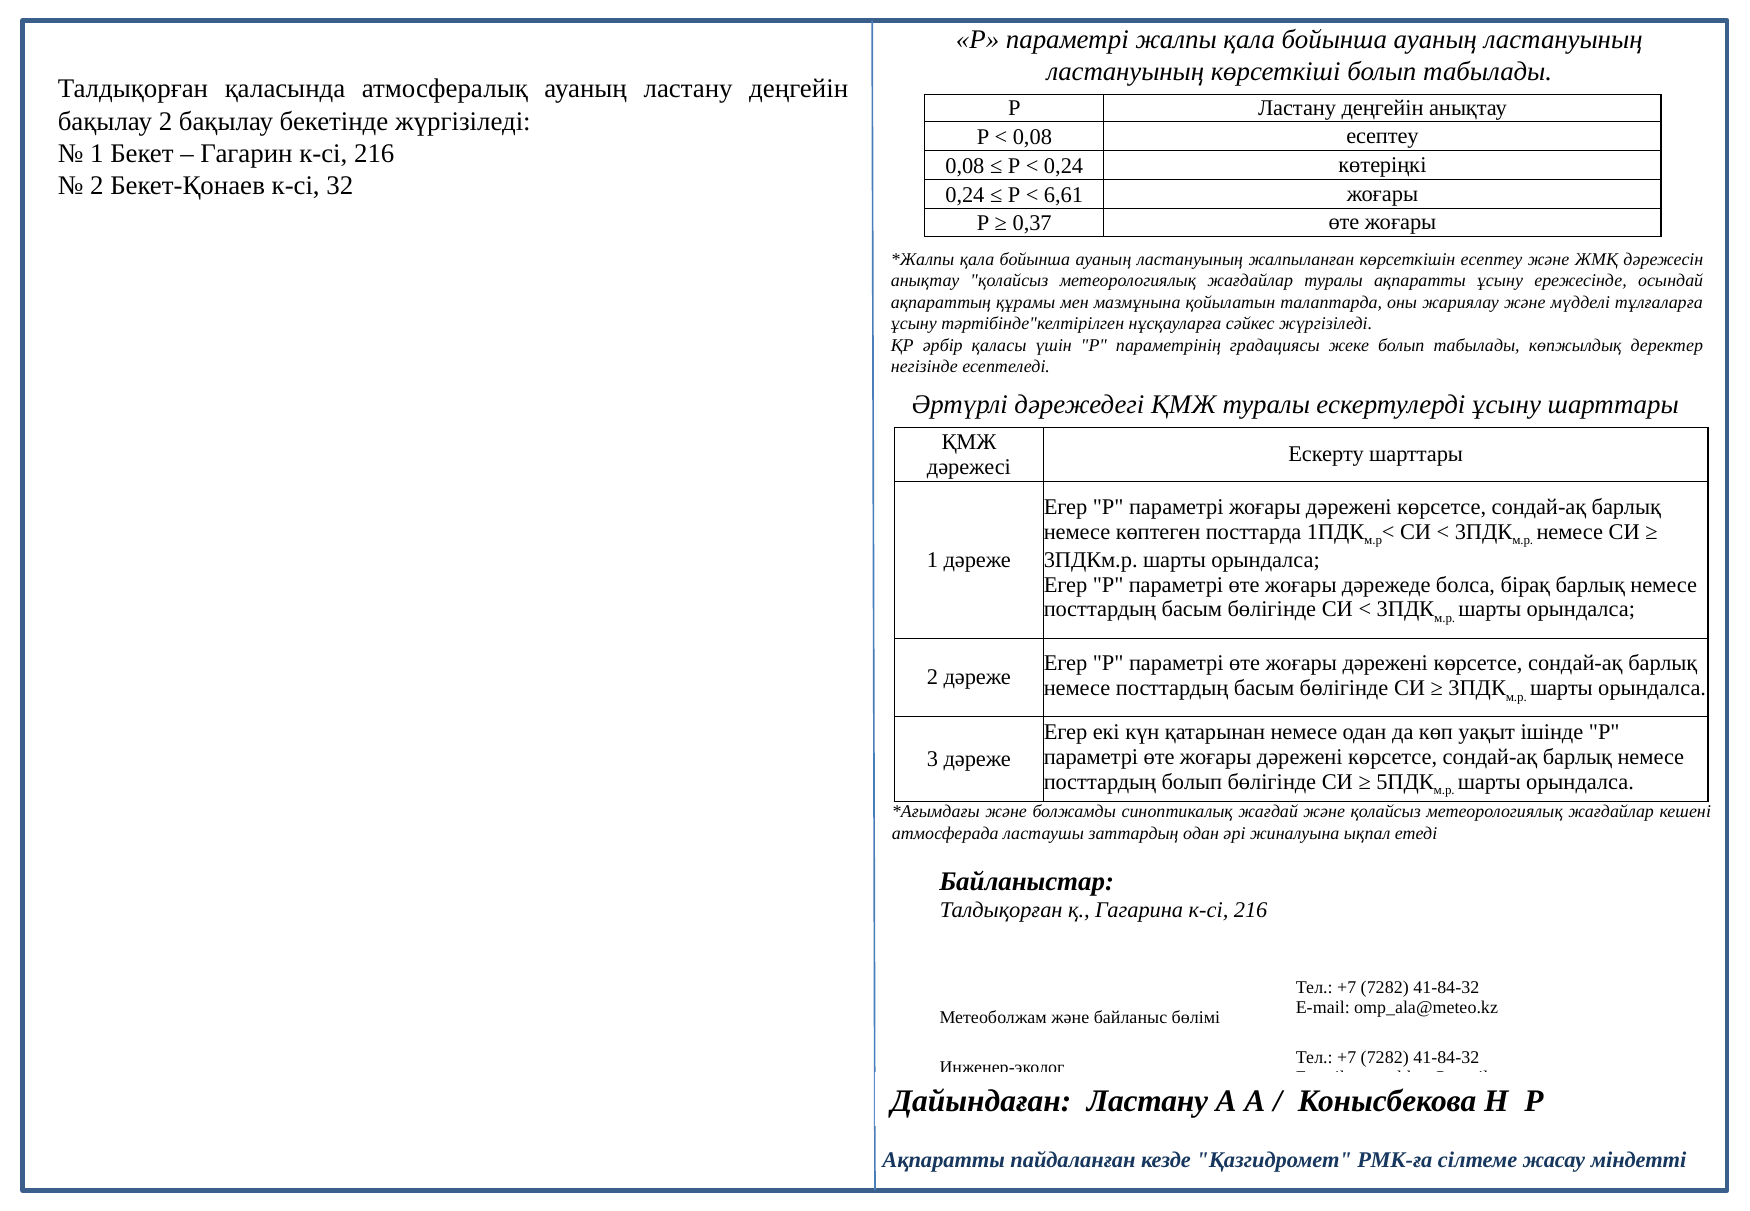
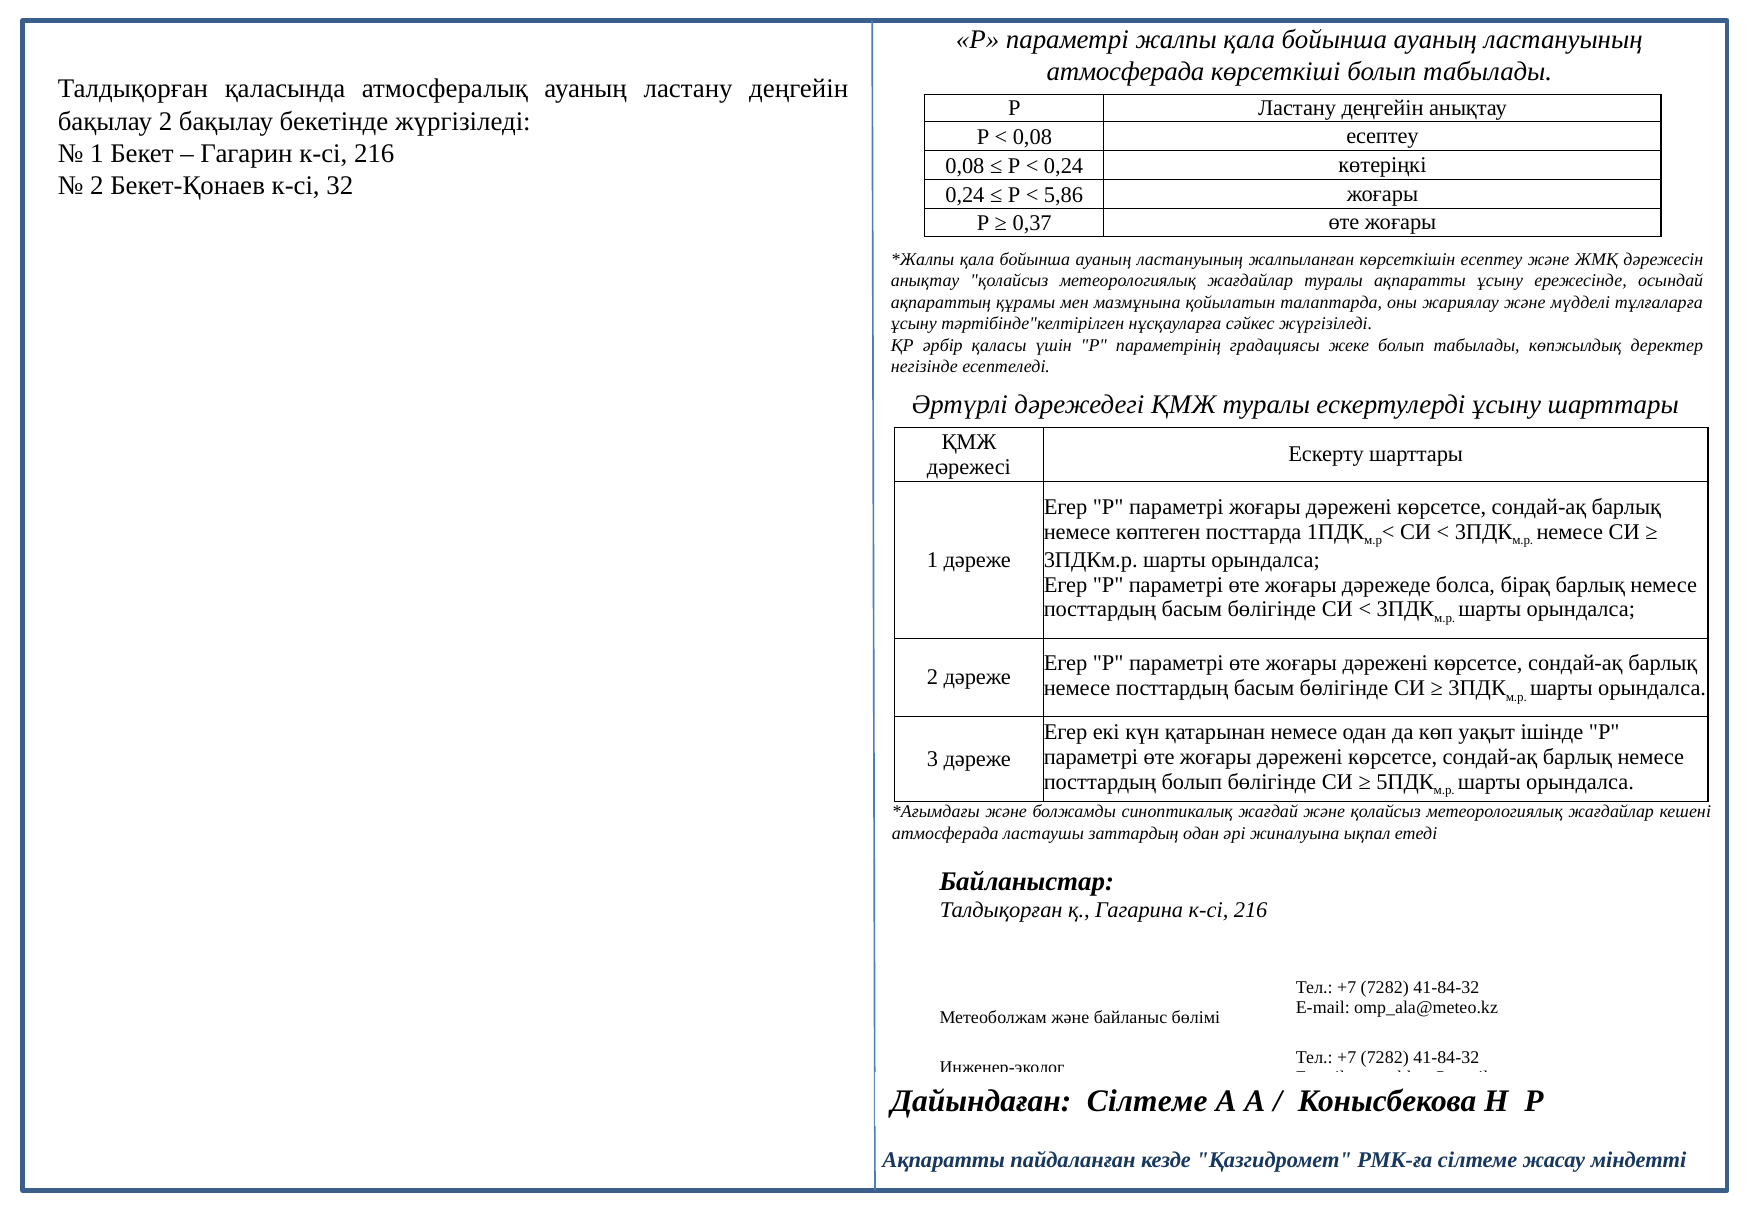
ластануының at (1125, 72): ластануының -> атмосферада
6,61: 6,61 -> 5,86
Дайындаған Ластану: Ластану -> Сілтеме
